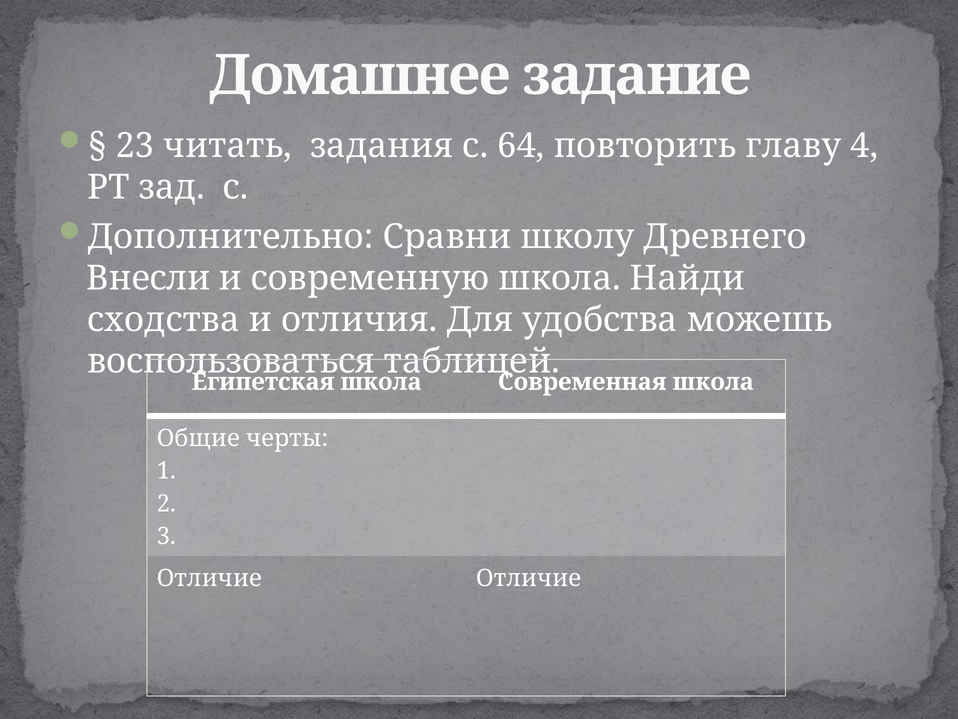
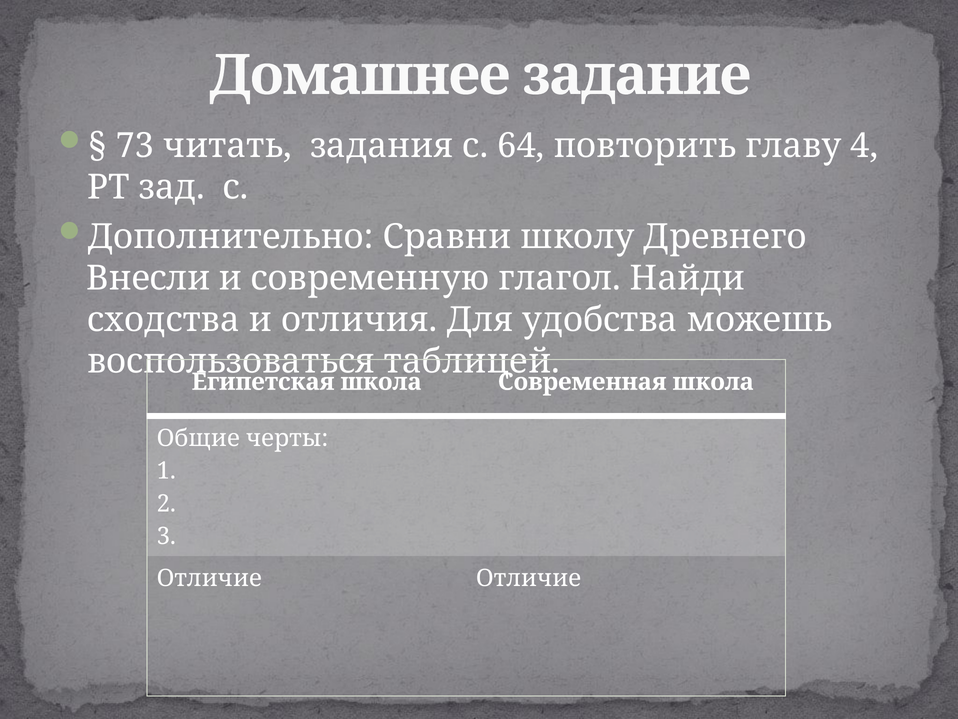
23: 23 -> 73
современную школа: школа -> глагол
